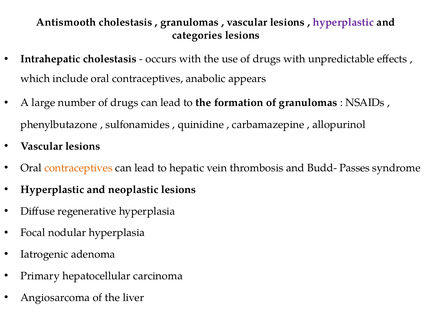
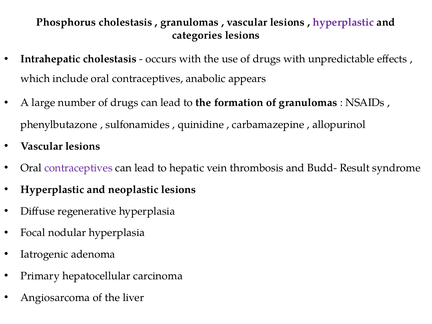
Antismooth: Antismooth -> Phosphorus
contraceptives at (78, 168) colour: orange -> purple
Passes: Passes -> Result
